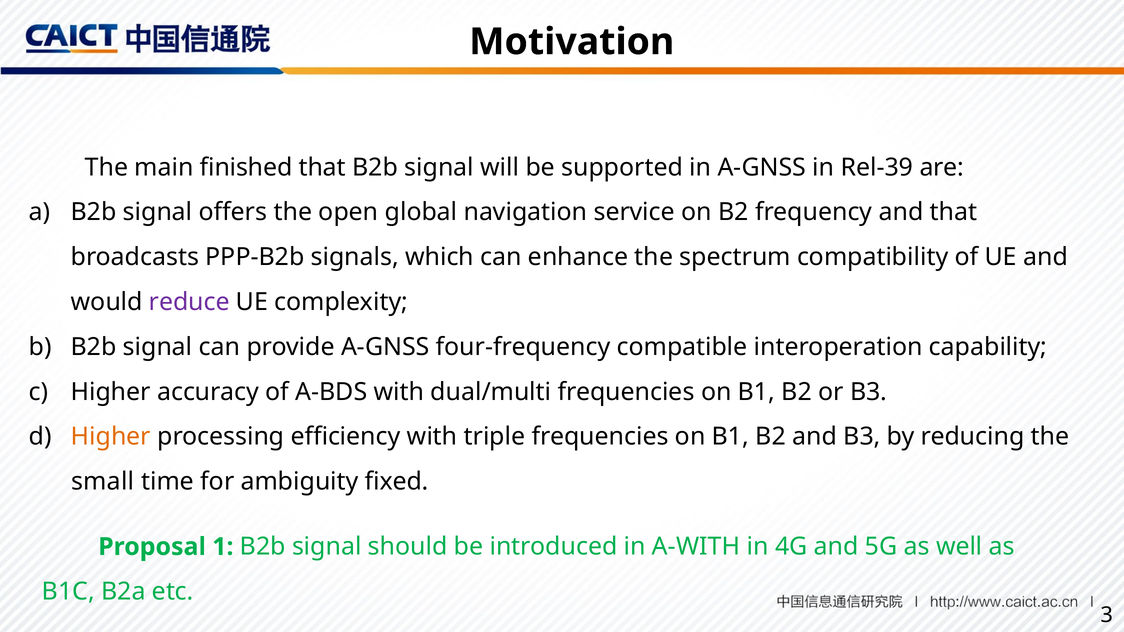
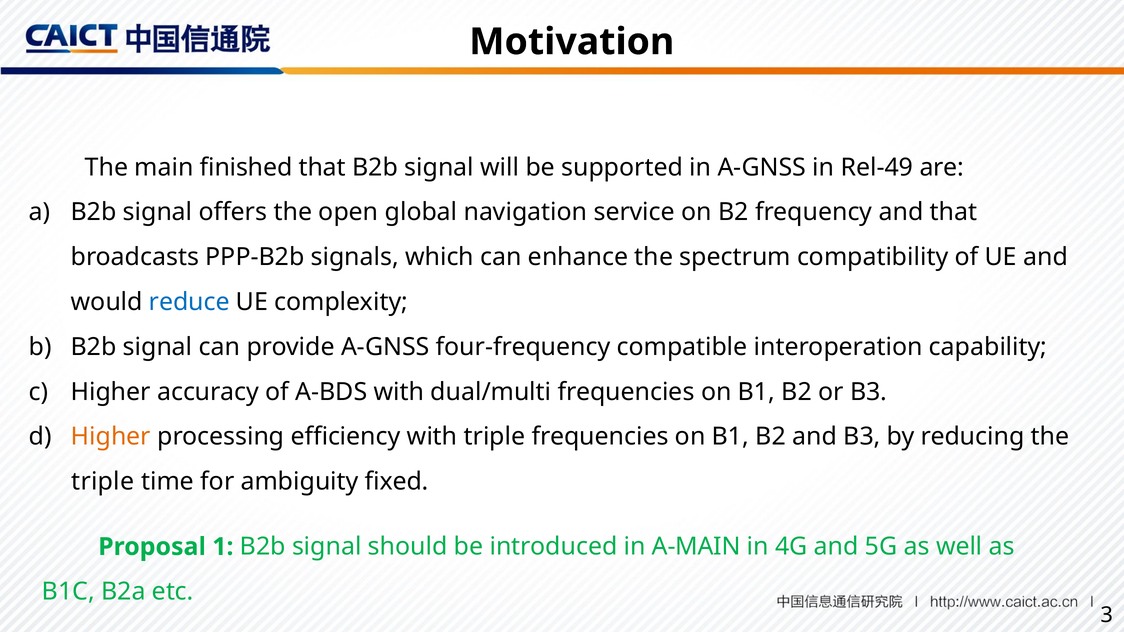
Rel-39: Rel-39 -> Rel-49
reduce colour: purple -> blue
small at (103, 482): small -> triple
A-WITH: A-WITH -> A-MAIN
